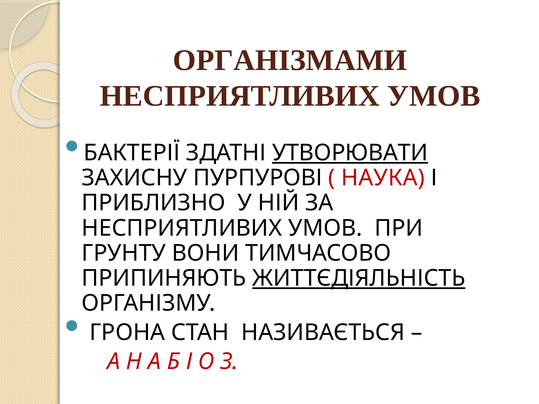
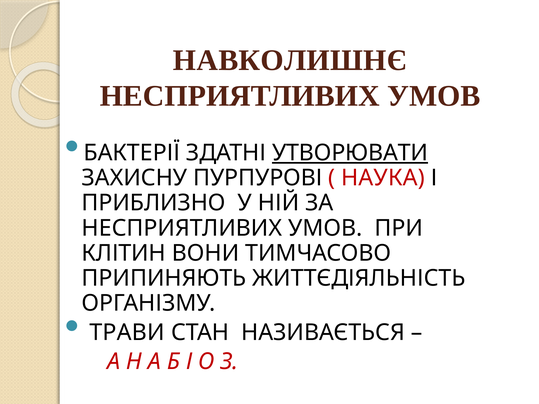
ОРГАНІЗМАМИ: ОРГАНІЗМАМИ -> НАВКОЛИШНЄ
ГРУНТУ: ГРУНТУ -> КЛІТИН
ЖИТТЄДІЯЛЬНІСТЬ underline: present -> none
ГРОНА: ГРОНА -> ТРАВИ
